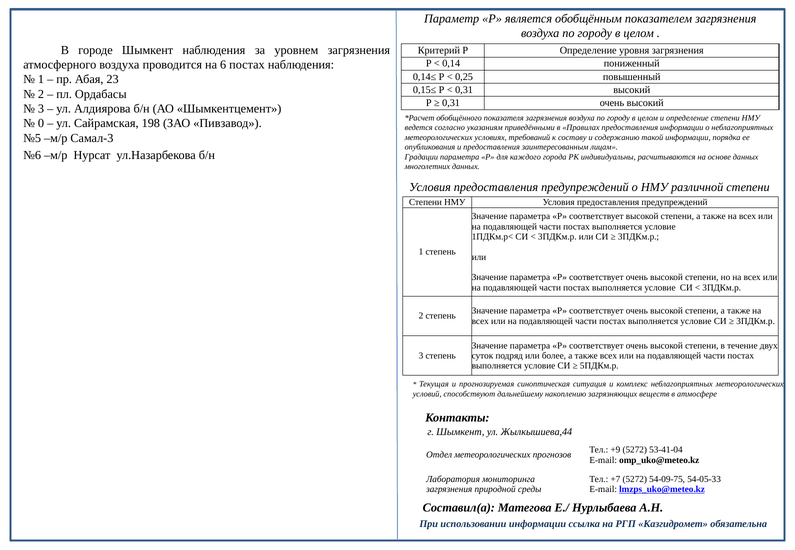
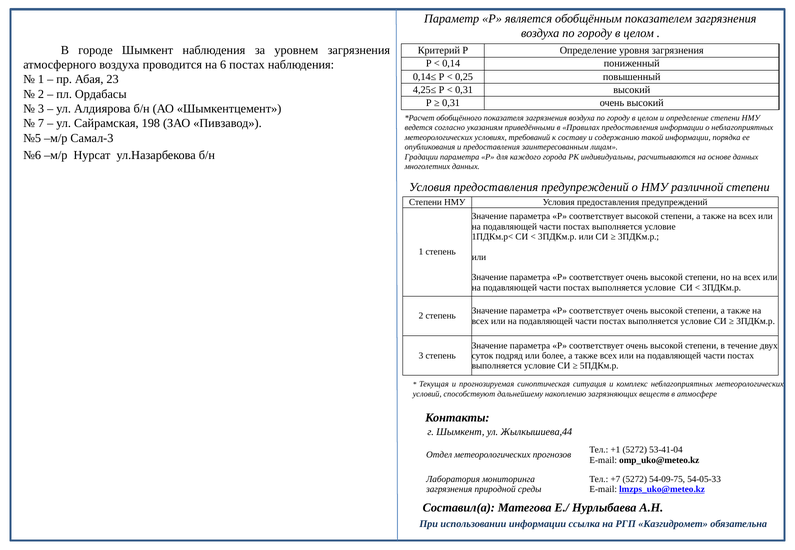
0,15≤: 0,15≤ -> 4,25≤
0: 0 -> 7
+9: +9 -> +1
